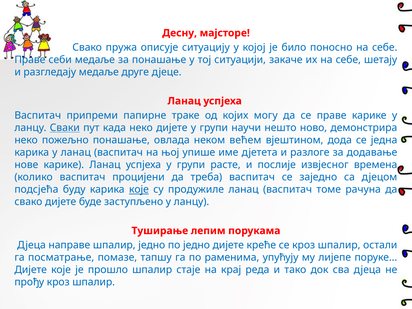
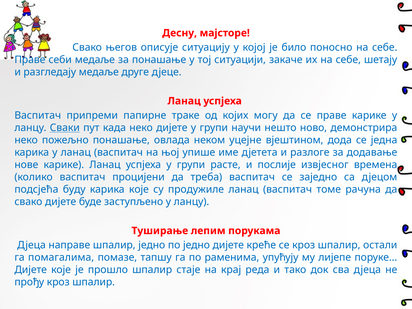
пружа: пружа -> његов
већем: већем -> уцејне
које at (139, 190) underline: present -> none
посматрање: посматрање -> помагалима
